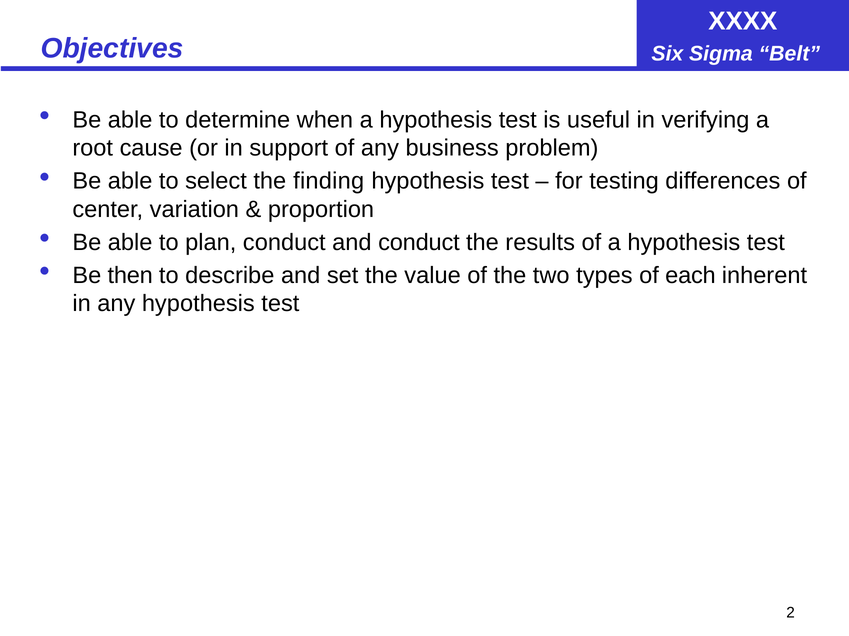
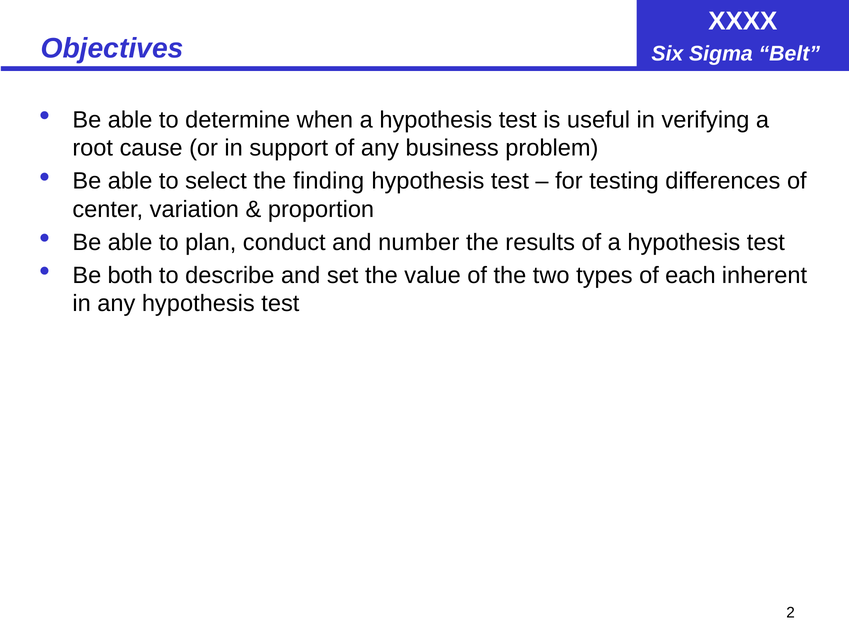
and conduct: conduct -> number
then: then -> both
